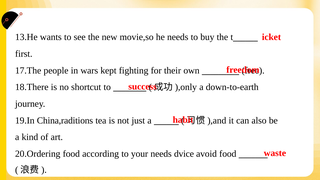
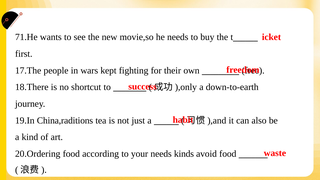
13.He: 13.He -> 71.He
dvice: dvice -> kinds
